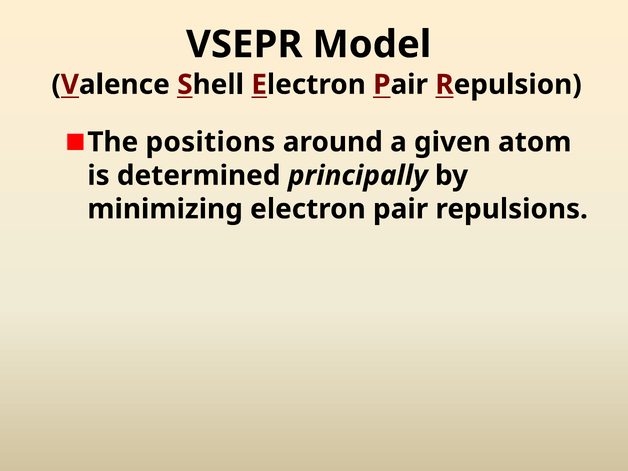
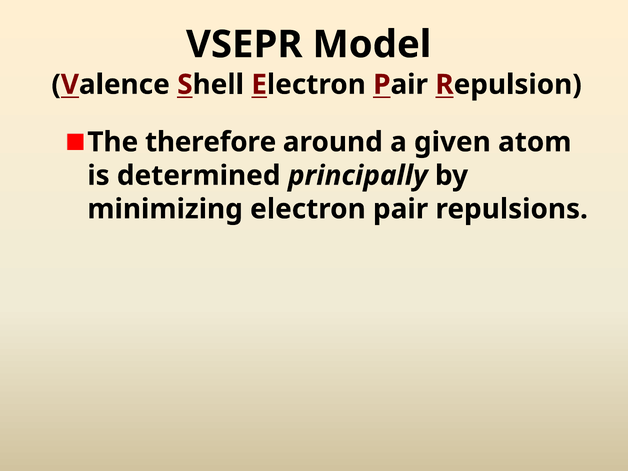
positions: positions -> therefore
